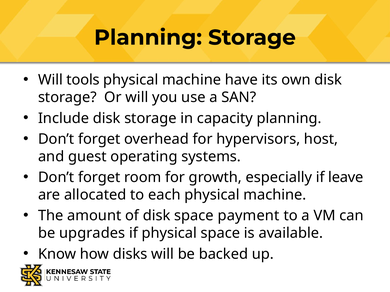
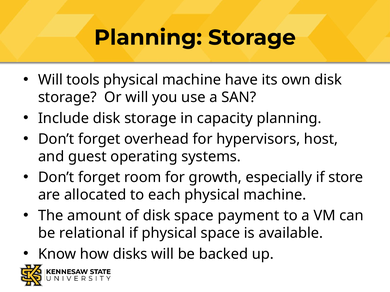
leave: leave -> store
upgrades: upgrades -> relational
